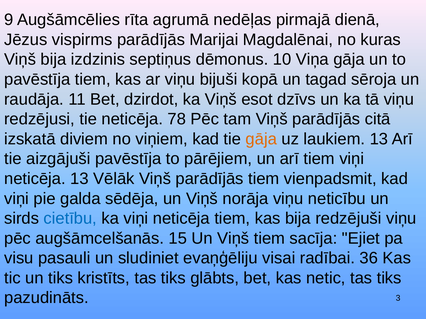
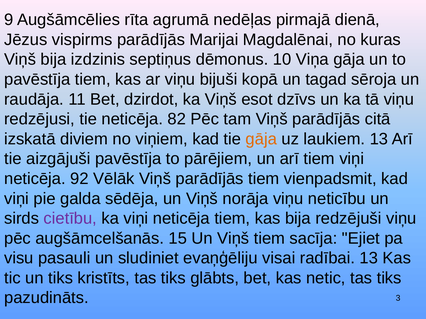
78: 78 -> 82
neticēja 13: 13 -> 92
cietību colour: blue -> purple
radībai 36: 36 -> 13
